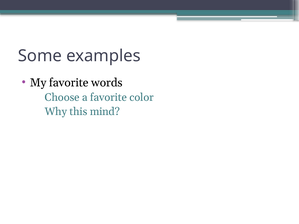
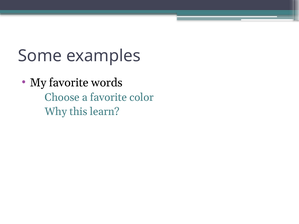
mind: mind -> learn
